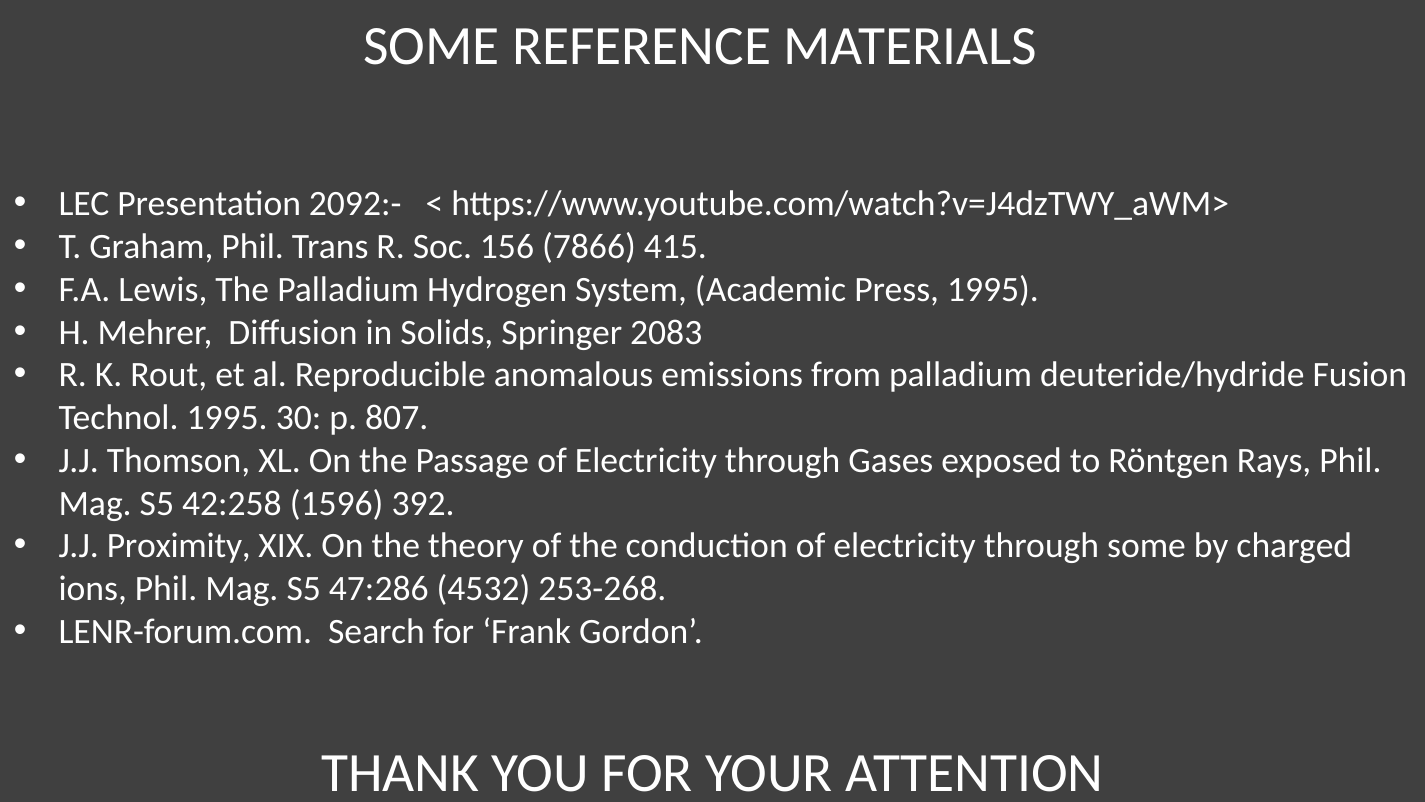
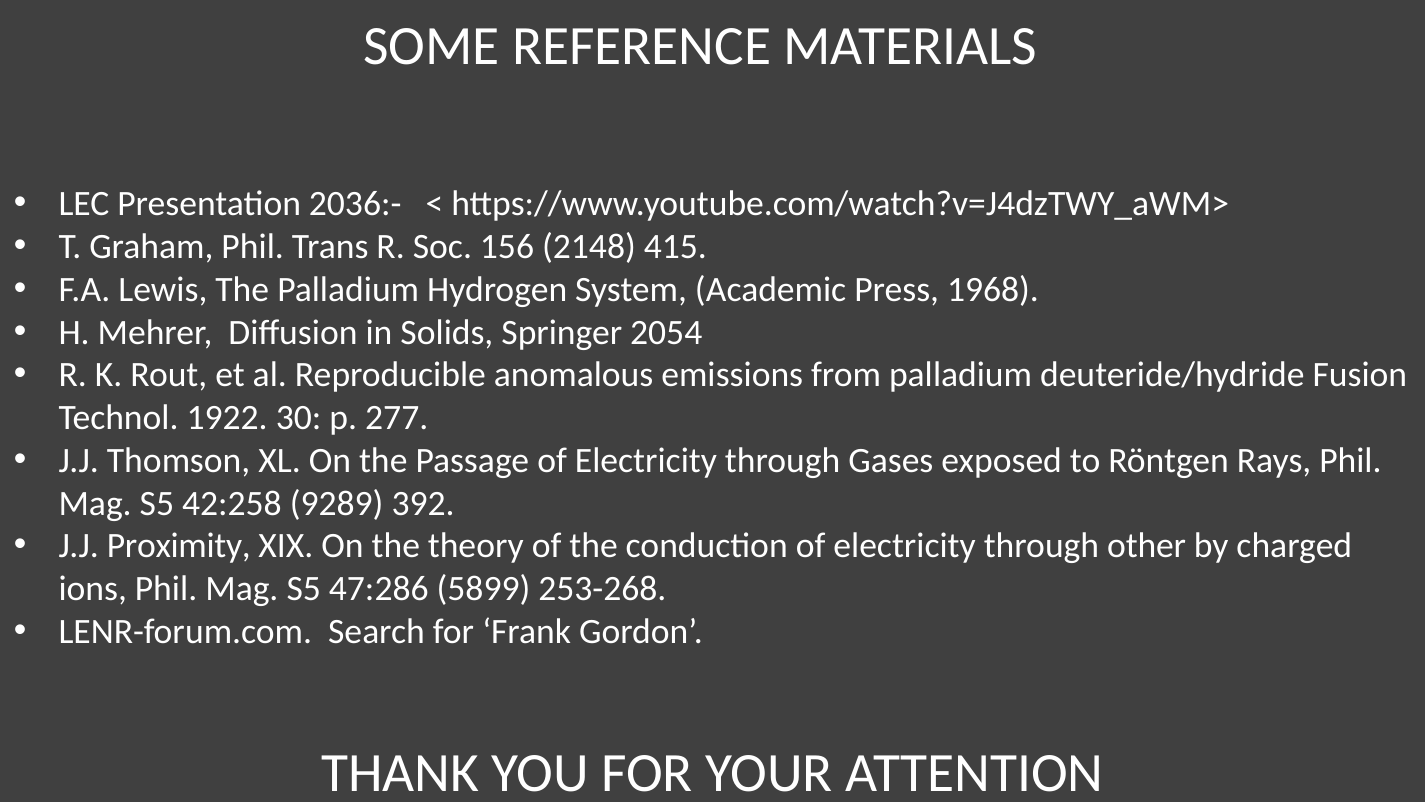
2092:-: 2092:- -> 2036:-
7866: 7866 -> 2148
Press 1995: 1995 -> 1968
2083: 2083 -> 2054
Technol 1995: 1995 -> 1922
807: 807 -> 277
1596: 1596 -> 9289
through some: some -> other
4532: 4532 -> 5899
